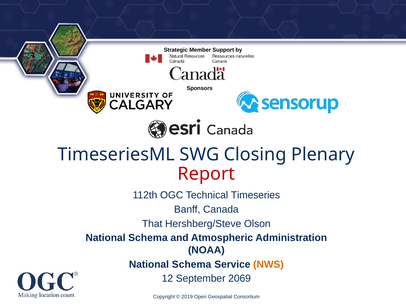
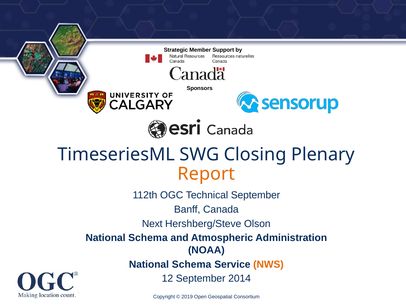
Report colour: red -> orange
Technical Timeseries: Timeseries -> September
That: That -> Next
2069: 2069 -> 2014
